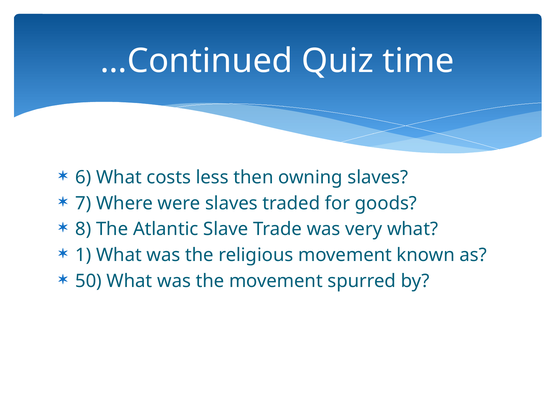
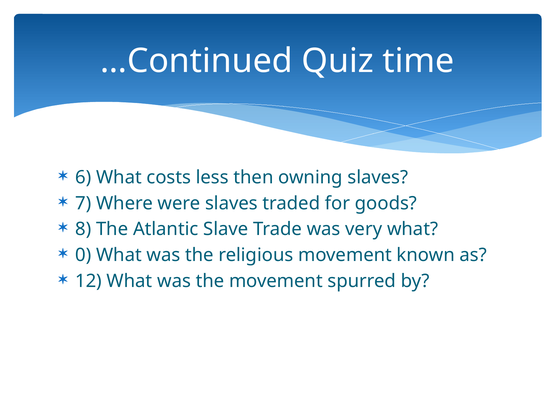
1: 1 -> 0
50: 50 -> 12
